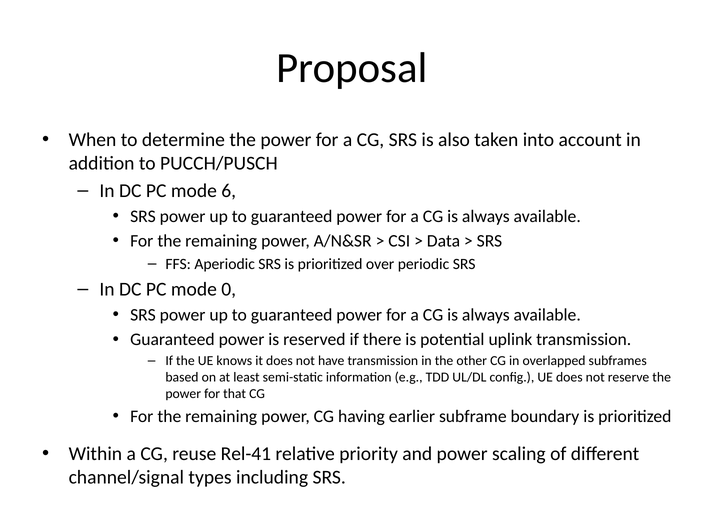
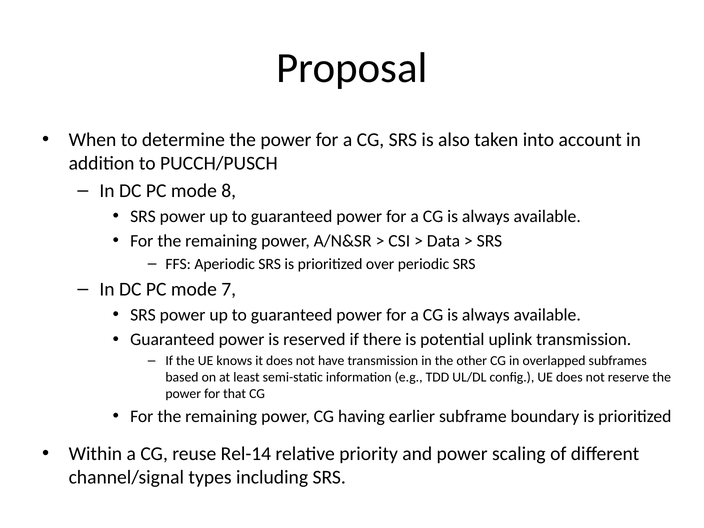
6: 6 -> 8
0: 0 -> 7
Rel-41: Rel-41 -> Rel-14
